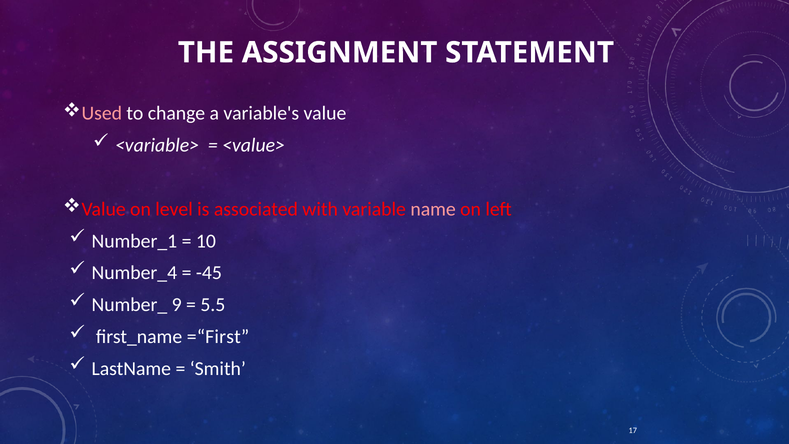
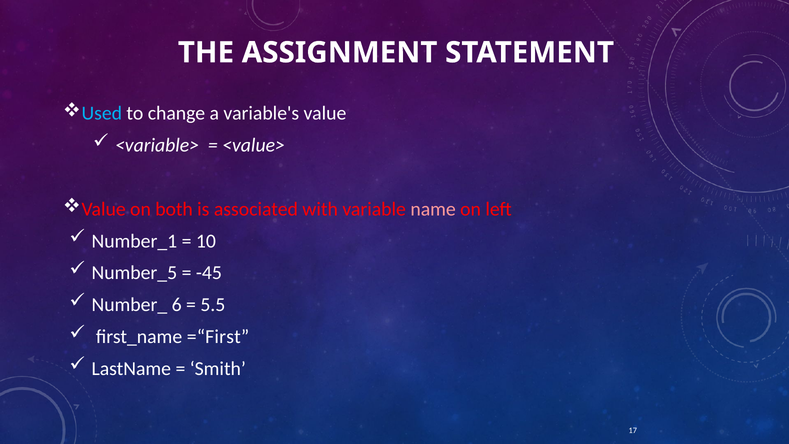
Used colour: pink -> light blue
level: level -> both
Number_4: Number_4 -> Number_5
9: 9 -> 6
